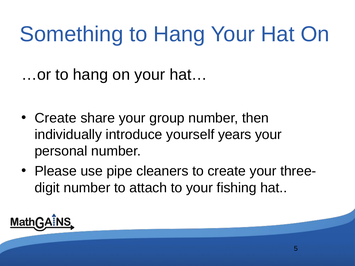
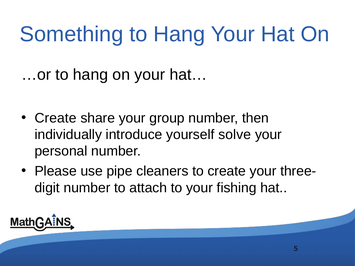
years: years -> solve
